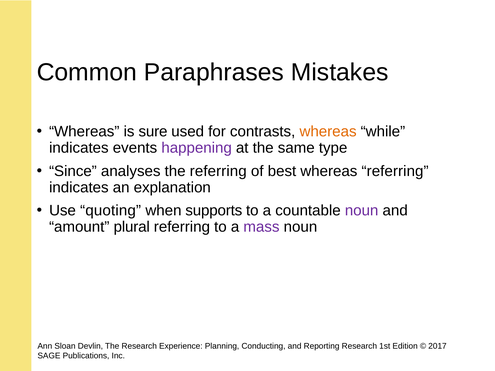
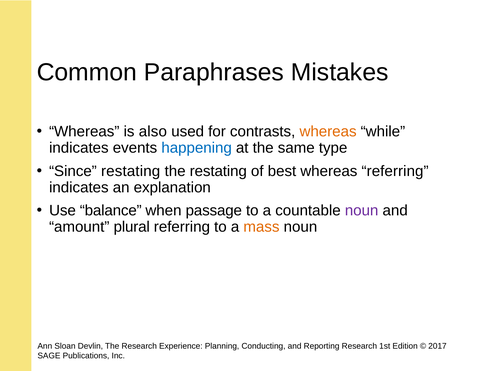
sure: sure -> also
happening colour: purple -> blue
Since analyses: analyses -> restating
the referring: referring -> restating
quoting: quoting -> balance
supports: supports -> passage
mass colour: purple -> orange
